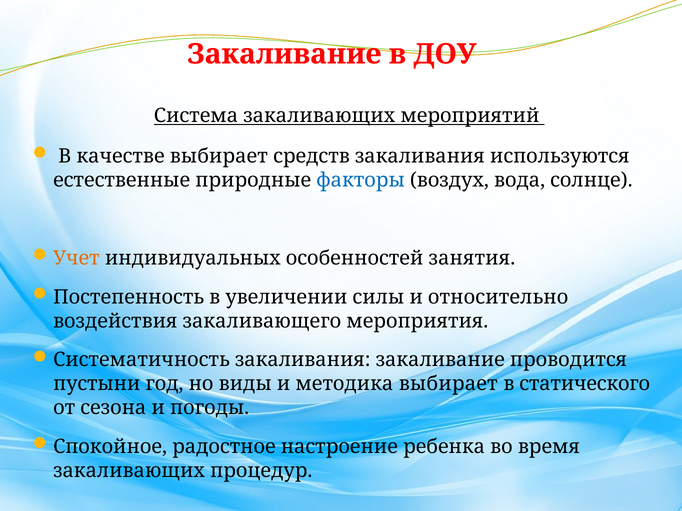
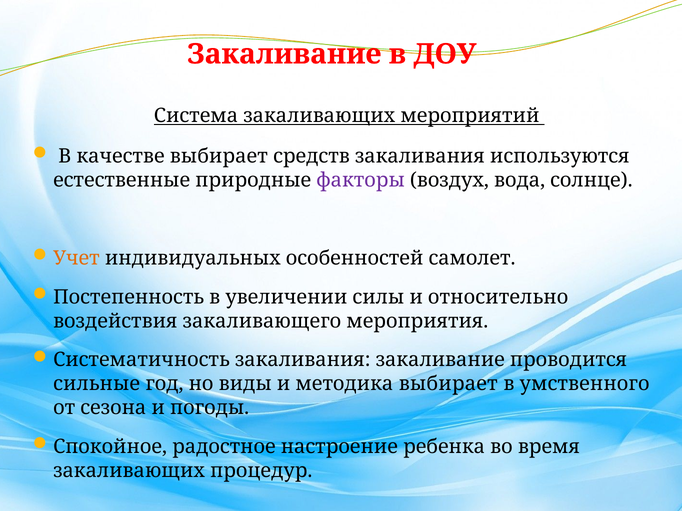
факторы colour: blue -> purple
занятия: занятия -> самолет
пустыни: пустыни -> сильные
статического: статического -> умственного
